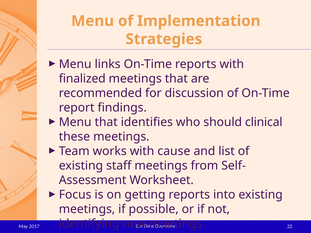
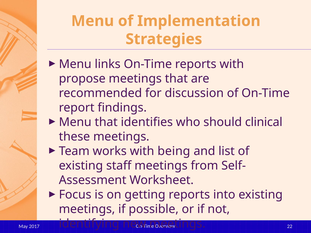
finalized: finalized -> propose
cause: cause -> being
